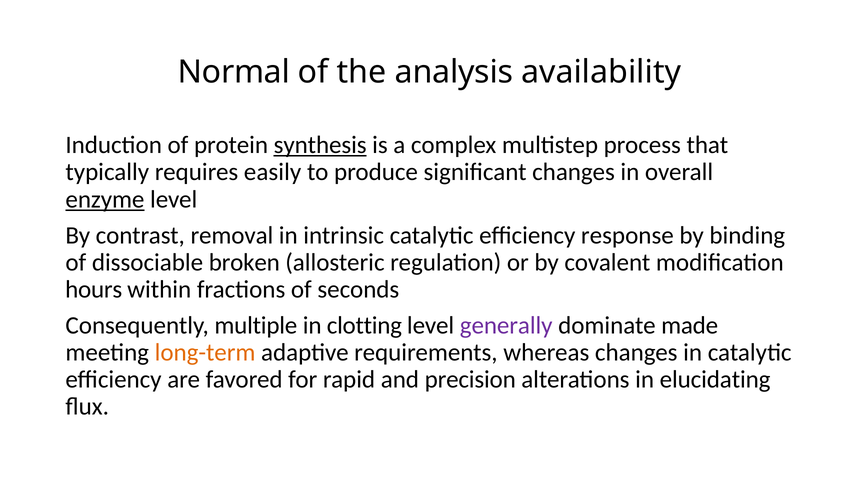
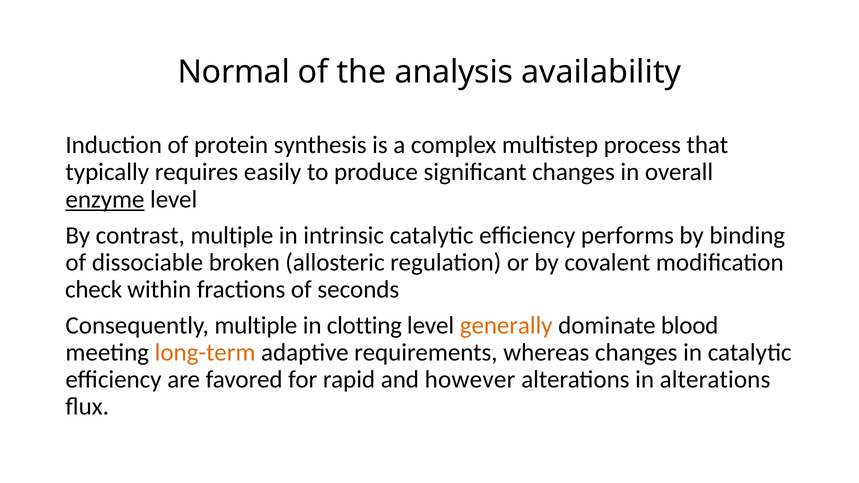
synthesis underline: present -> none
contrast removal: removal -> multiple
response: response -> performs
hours: hours -> check
generally colour: purple -> orange
made: made -> blood
precision: precision -> however
in elucidating: elucidating -> alterations
